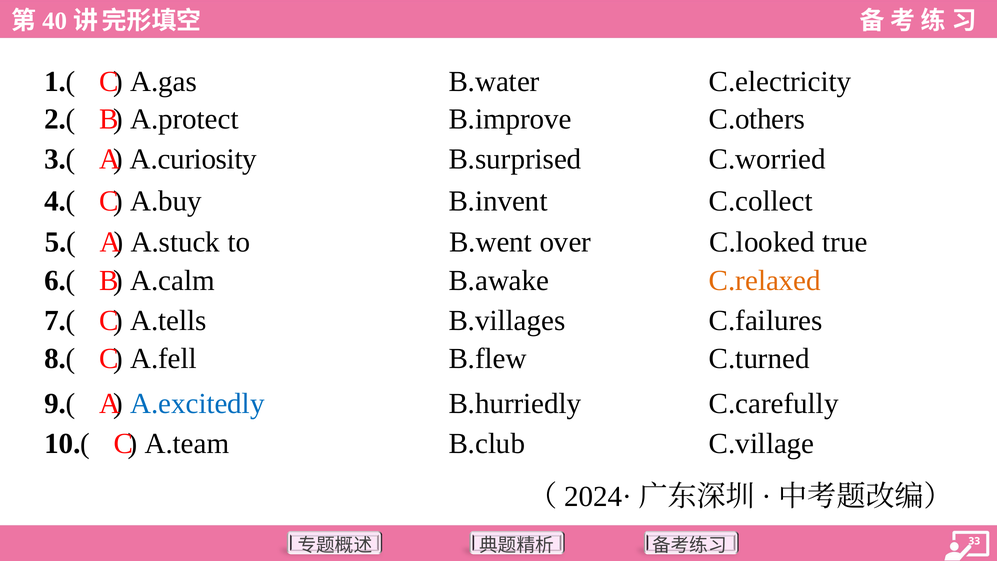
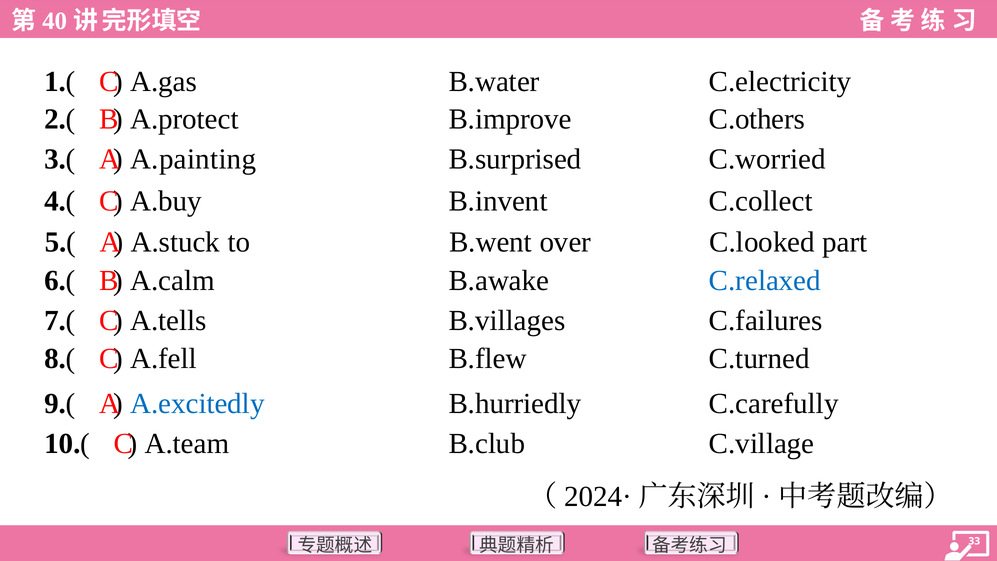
A.curiosity: A.curiosity -> A.painting
true: true -> part
C.relaxed colour: orange -> blue
